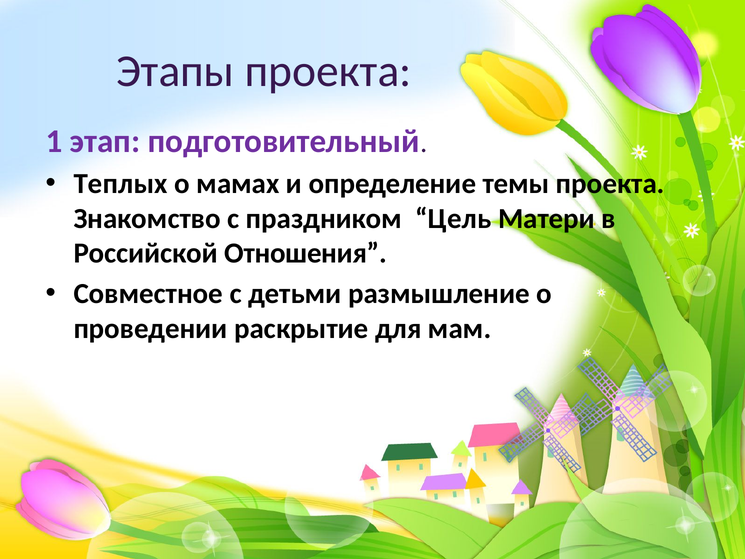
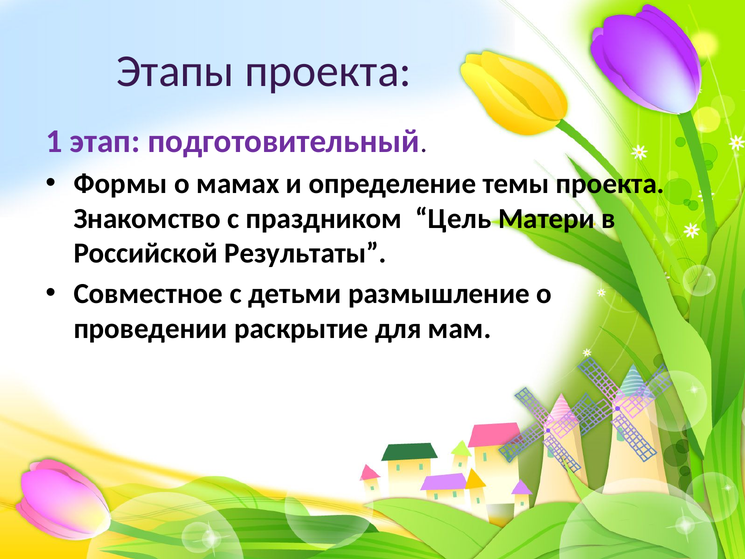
Теплых: Теплых -> Формы
Отношения: Отношения -> Результаты
